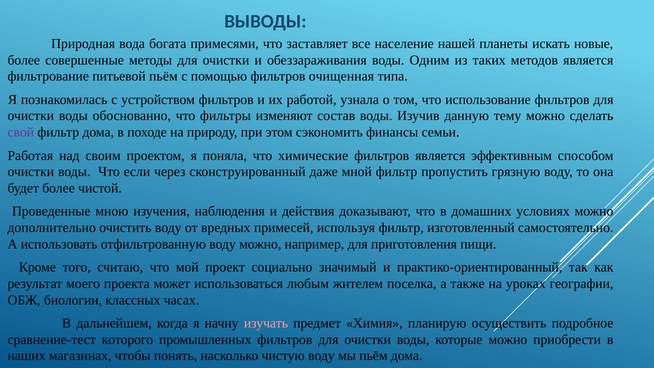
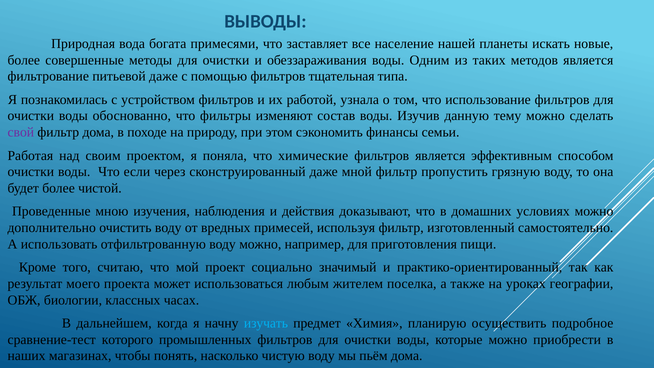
питьевой пьём: пьём -> даже
очищенная: очищенная -> тщательная
изучать colour: pink -> light blue
